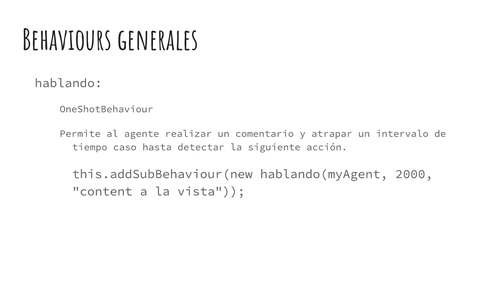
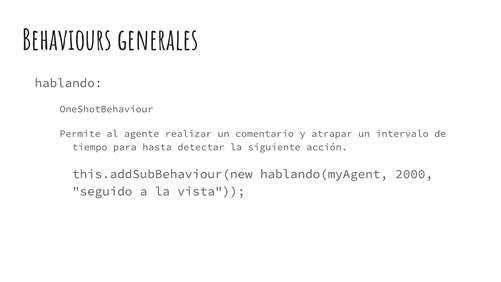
caso: caso -> para
content: content -> seguido
